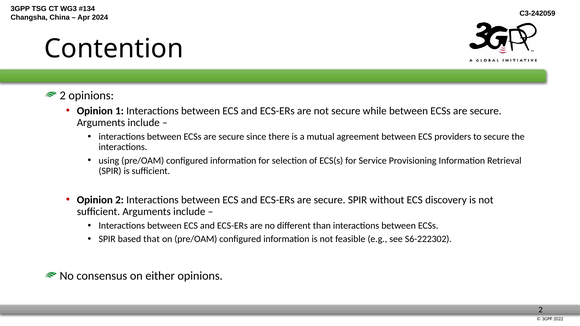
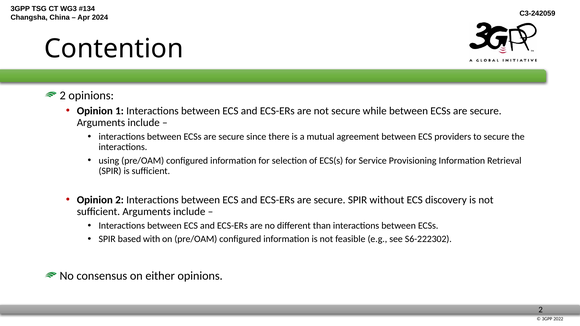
that: that -> with
